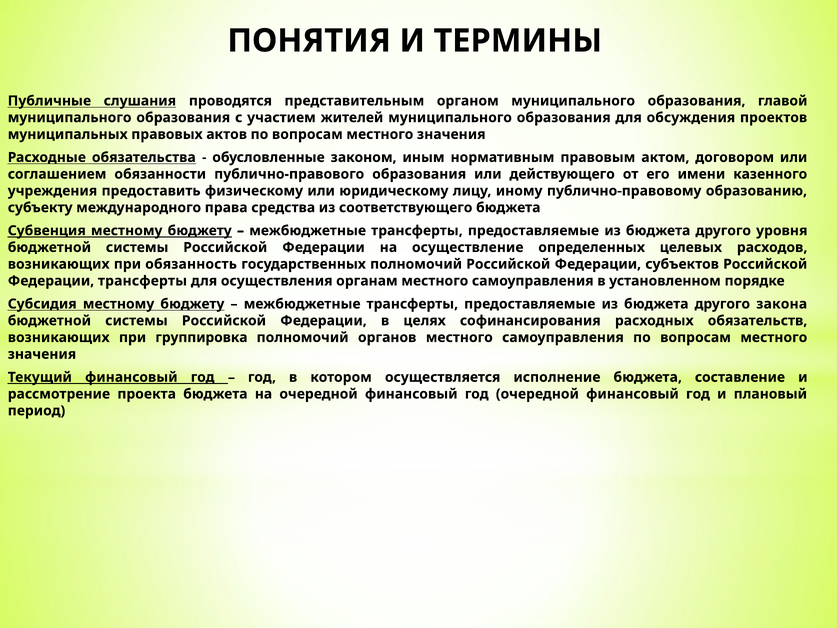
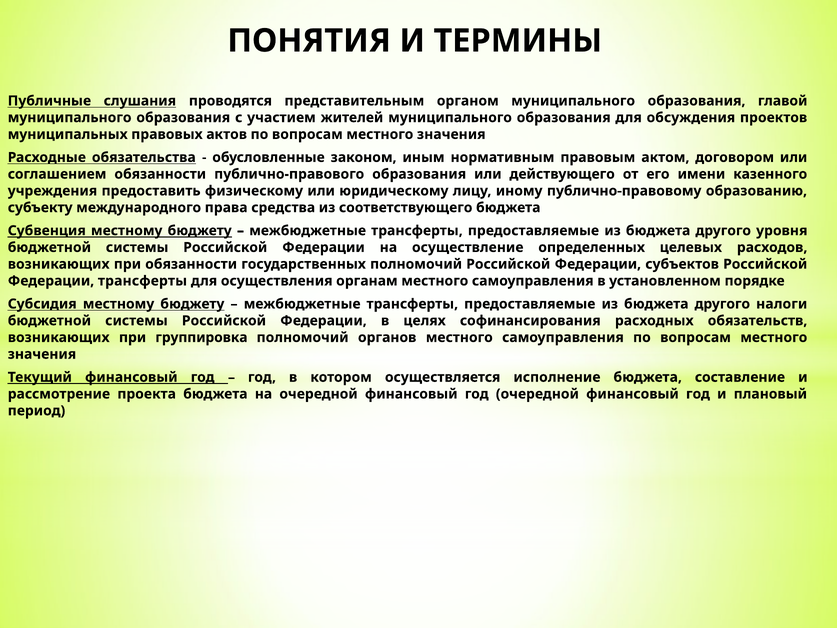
при обязанность: обязанность -> обязанности
закона: закона -> налоги
